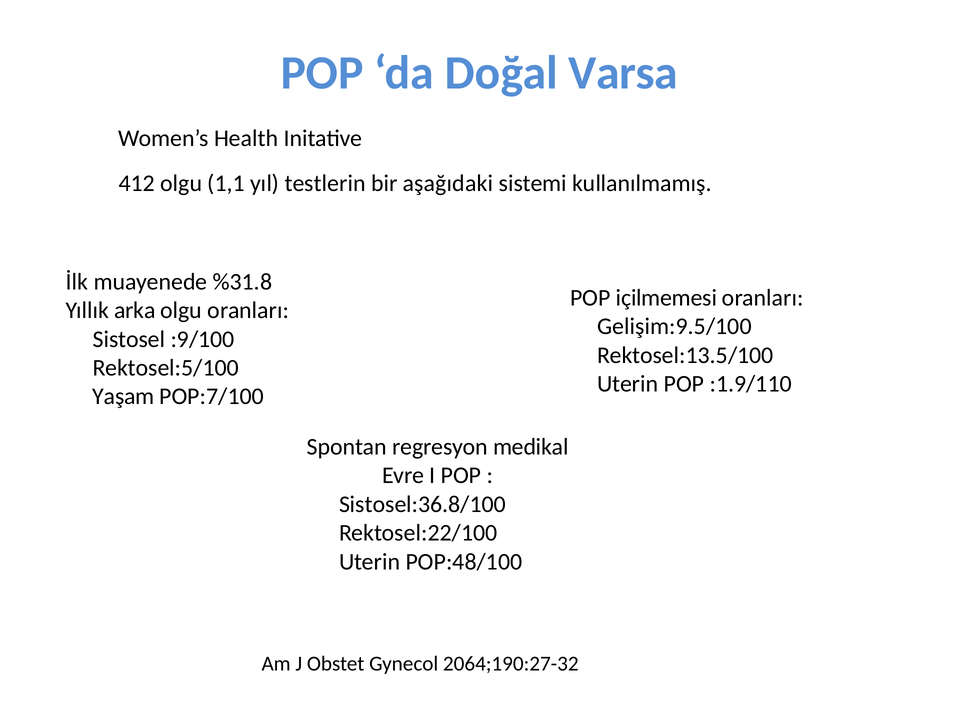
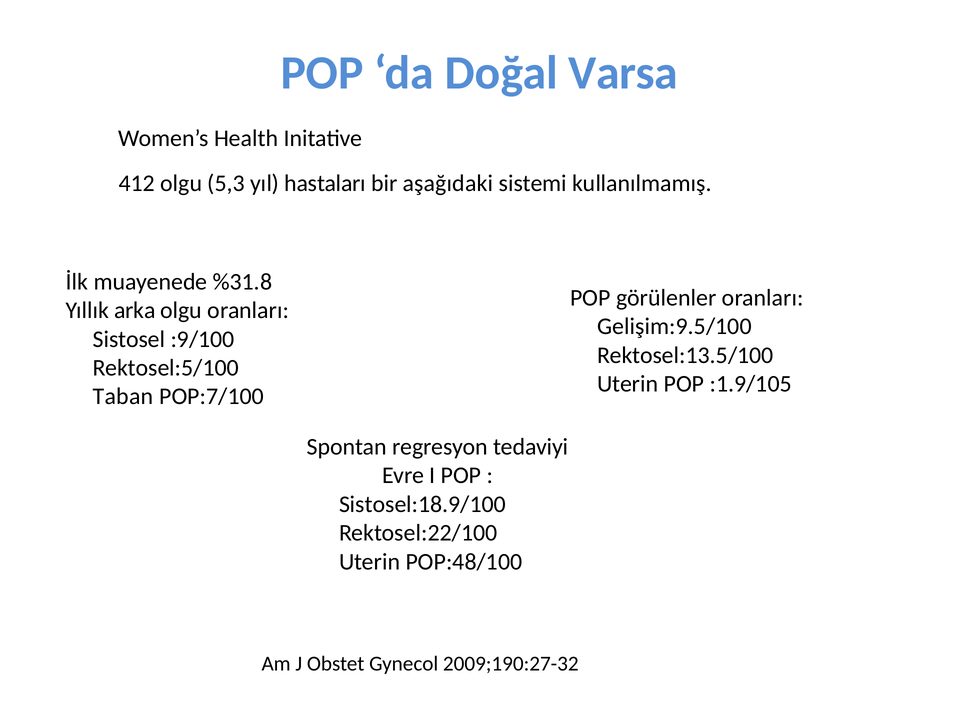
1,1: 1,1 -> 5,3
testlerin: testlerin -> hastaları
içilmemesi: içilmemesi -> görülenler
:1.9/110: :1.9/110 -> :1.9/105
Yaşam: Yaşam -> Taban
medikal: medikal -> tedaviyi
Sistosel:36.8/100: Sistosel:36.8/100 -> Sistosel:18.9/100
2064;190:27-32: 2064;190:27-32 -> 2009;190:27-32
